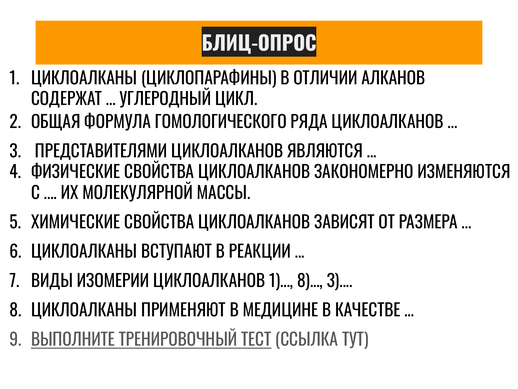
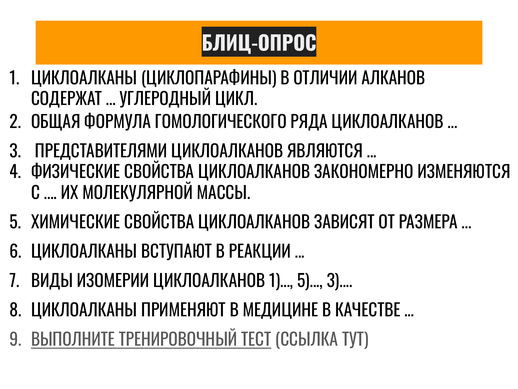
1 8: 8 -> 5
